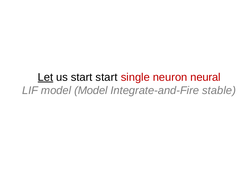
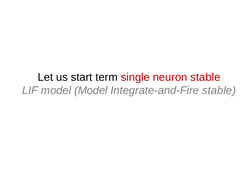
Let underline: present -> none
start start: start -> term
neuron neural: neural -> stable
